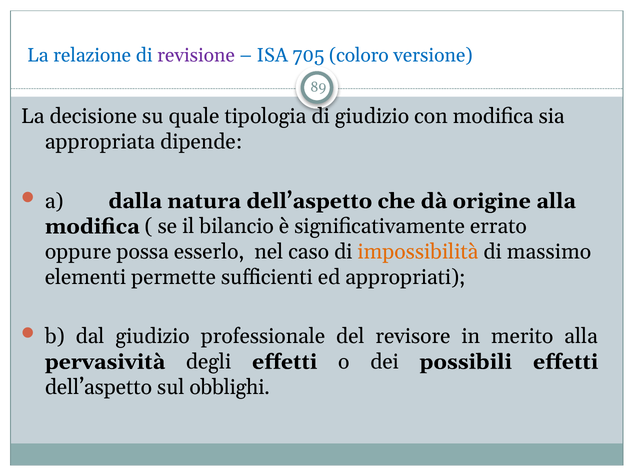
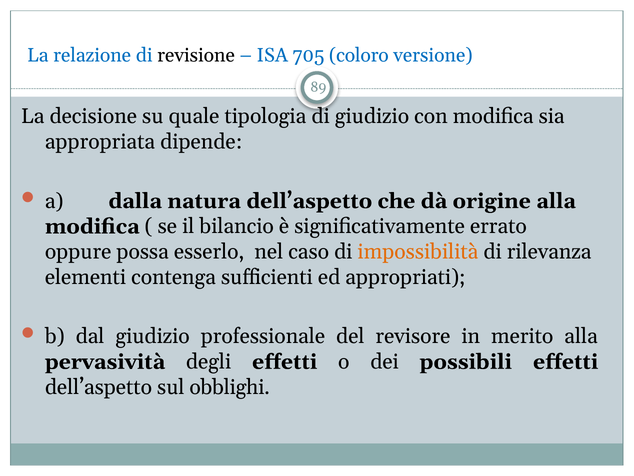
revisione colour: purple -> black
massimo: massimo -> rilevanza
permette: permette -> contenga
